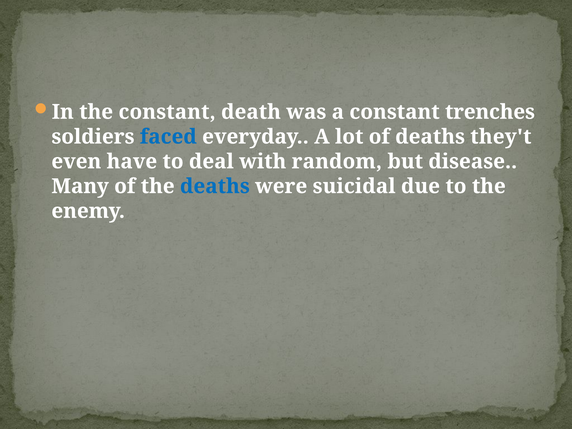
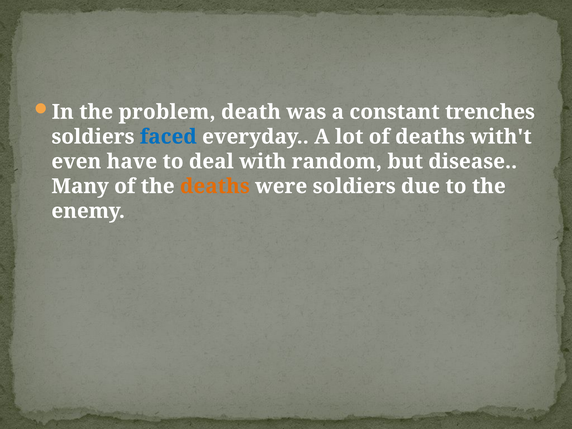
the constant: constant -> problem
they't: they't -> with't
deaths at (215, 186) colour: blue -> orange
were suicidal: suicidal -> soldiers
